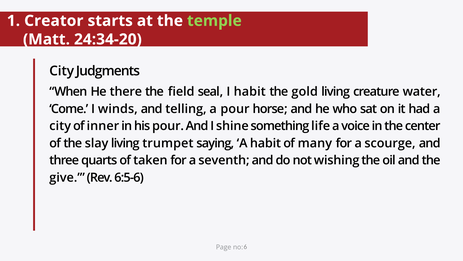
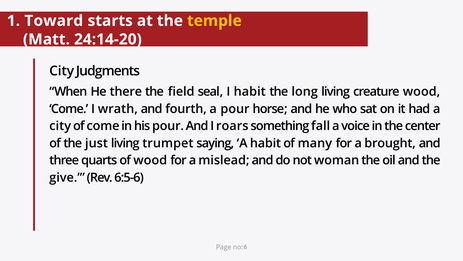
Creator: Creator -> Toward
temple colour: light green -> yellow
24:34-20: 24:34-20 -> 24:14-20
gold: gold -> long
creature water: water -> wood
winds: winds -> wrath
telling: telling -> fourth
of inner: inner -> come
shine: shine -> roars
life: life -> fall
slay: slay -> just
scourge: scourge -> brought
of taken: taken -> wood
seventh: seventh -> mislead
wishing: wishing -> woman
